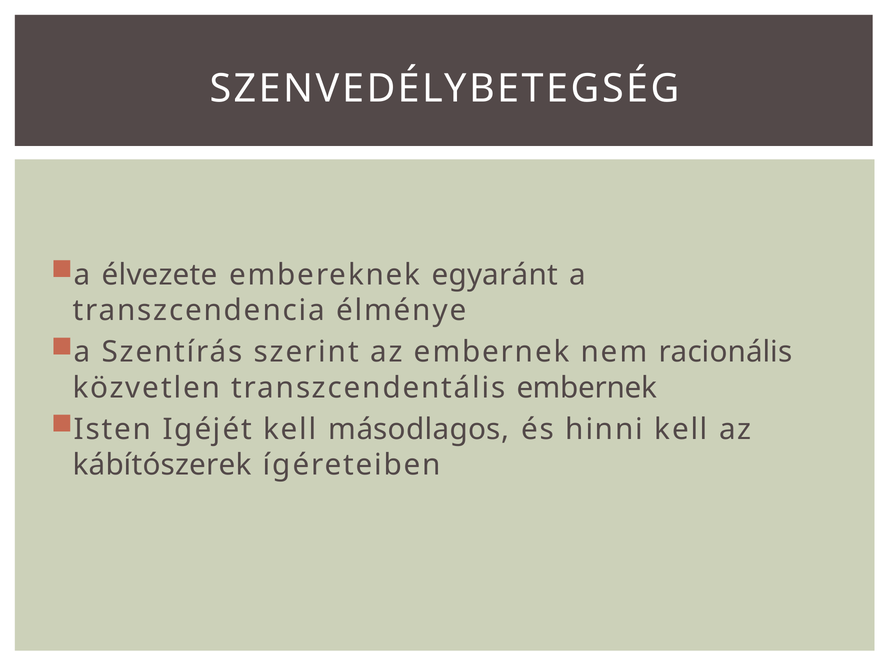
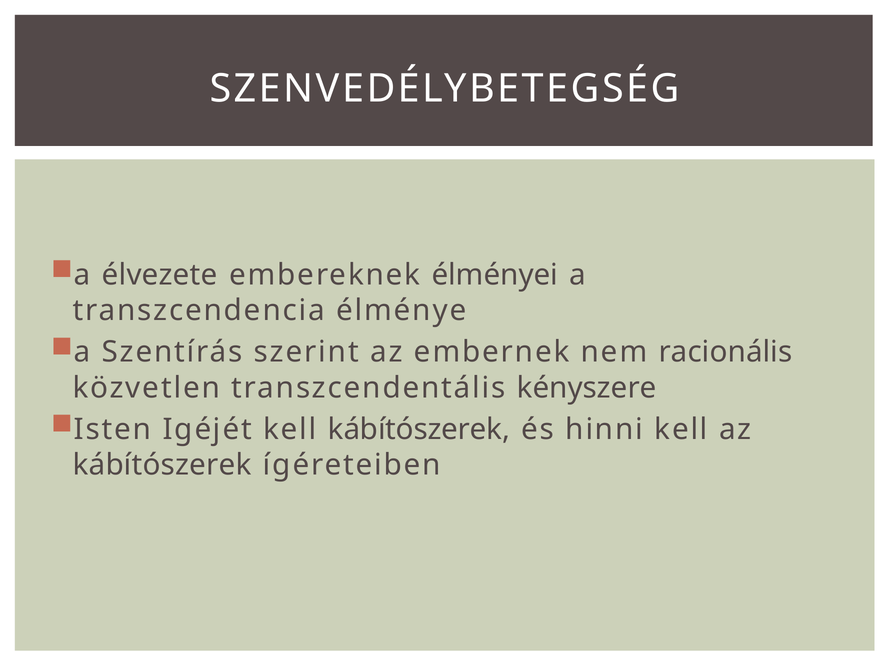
egyaránt: egyaránt -> élményei
transzcendentális embernek: embernek -> kényszere
kell másodlagos: másodlagos -> kábítószerek
